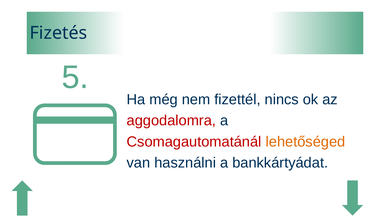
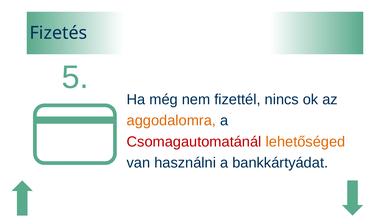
aggodalomra colour: red -> orange
